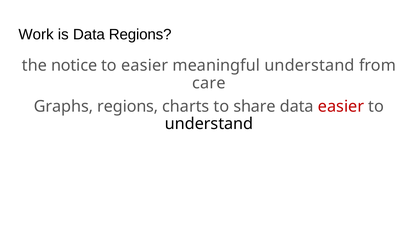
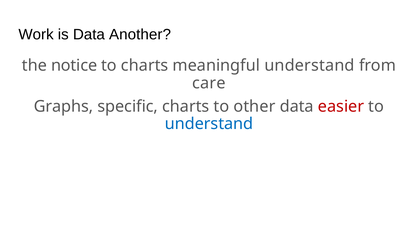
Data Regions: Regions -> Another
to easier: easier -> charts
Graphs regions: regions -> specific
share: share -> other
understand at (209, 124) colour: black -> blue
